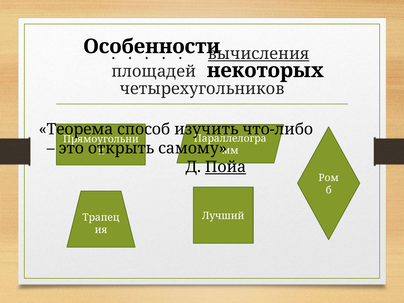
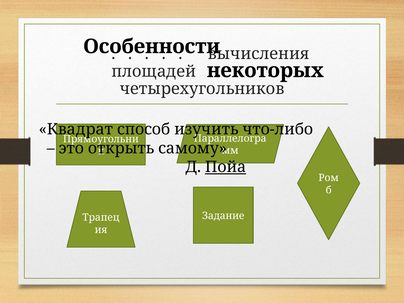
вычисления underline: present -> none
Теорема: Теорема -> Квадрат
Лучший: Лучший -> Задание
